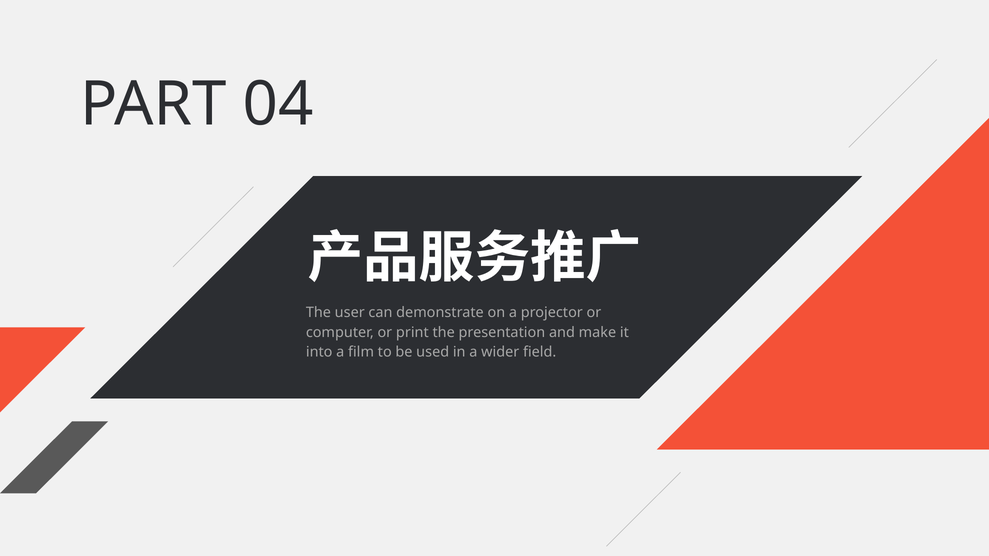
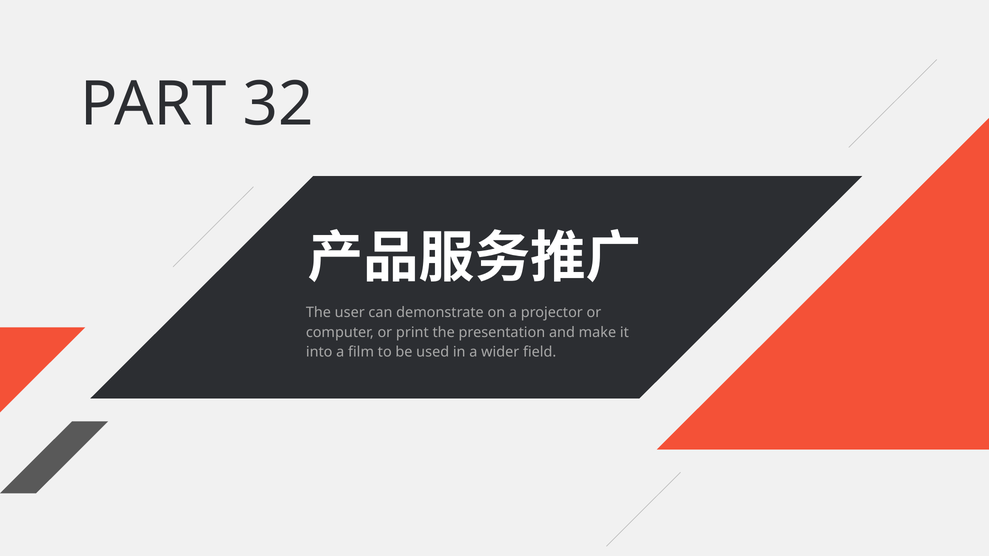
04: 04 -> 32
